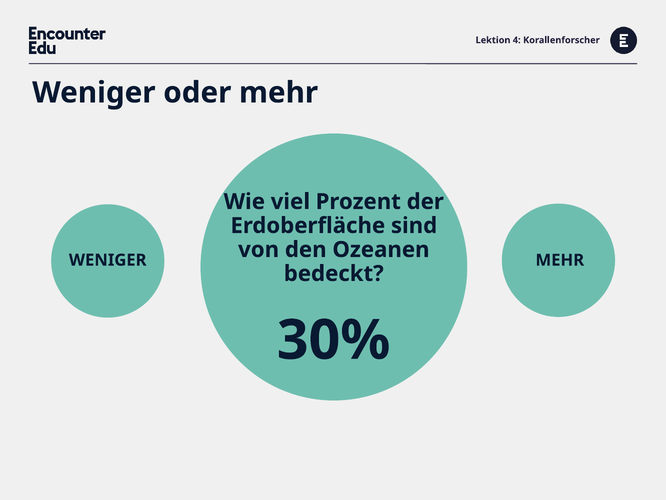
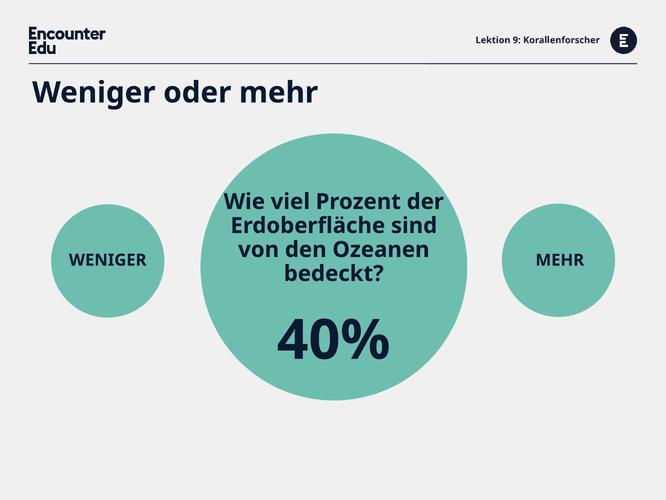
4: 4 -> 9
30%: 30% -> 40%
